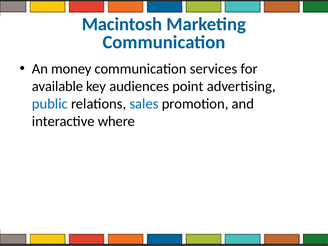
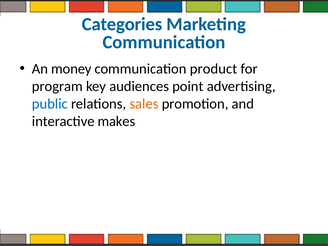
Macintosh: Macintosh -> Categories
services: services -> product
available: available -> program
sales colour: blue -> orange
where: where -> makes
